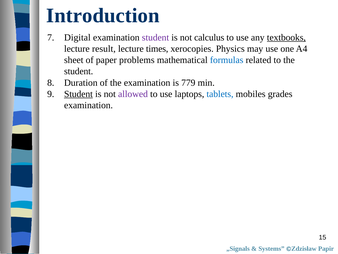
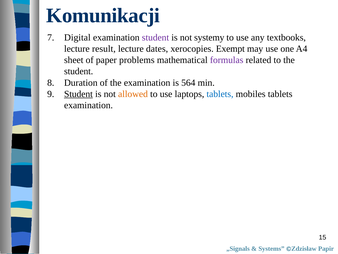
Introduction: Introduction -> Komunikacji
calculus: calculus -> systemy
textbooks underline: present -> none
times: times -> dates
Physics: Physics -> Exempt
formulas colour: blue -> purple
779: 779 -> 564
allowed colour: purple -> orange
mobiles grades: grades -> tablets
